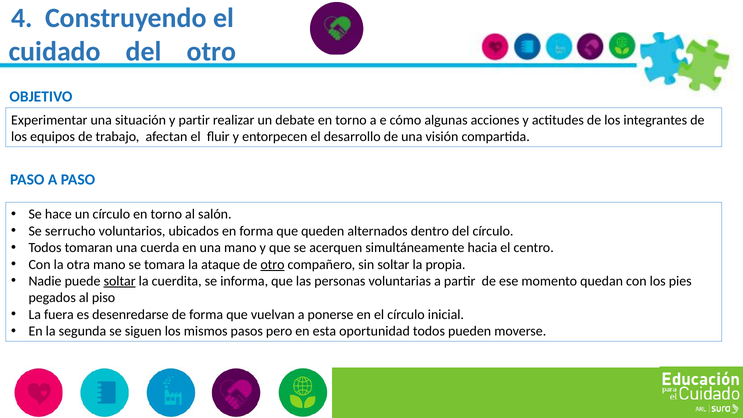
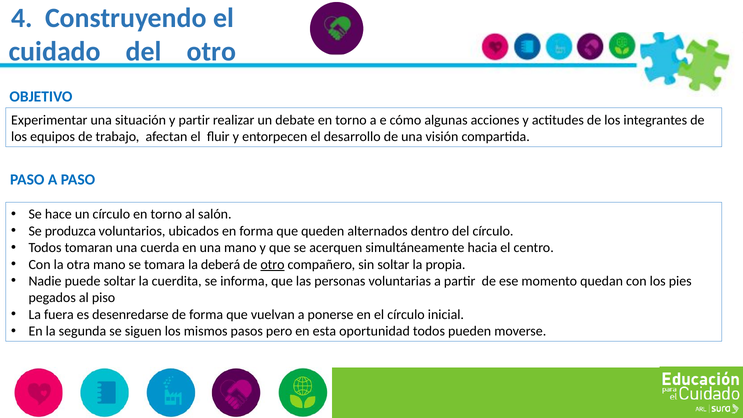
serrucho: serrucho -> produzca
ataque: ataque -> deberá
soltar at (120, 281) underline: present -> none
